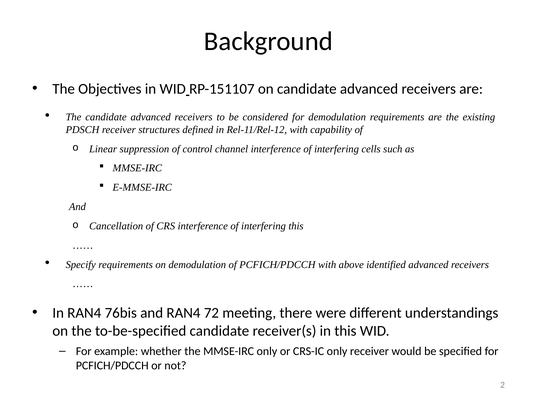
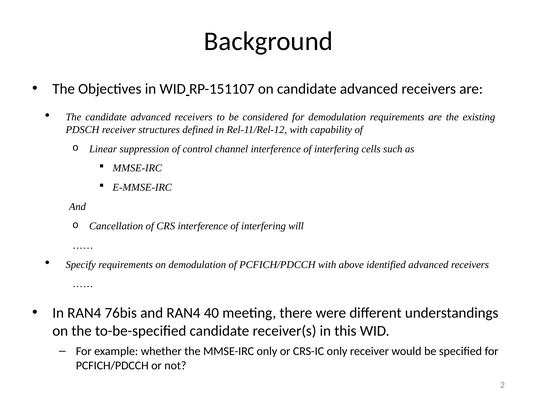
interfering this: this -> will
72: 72 -> 40
